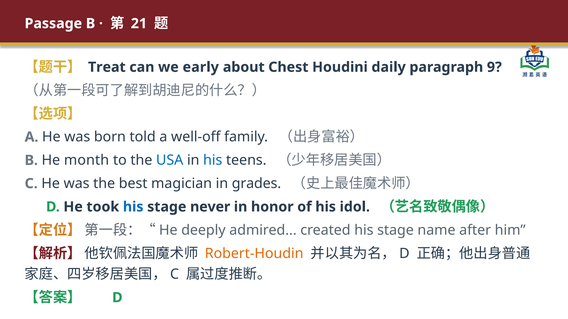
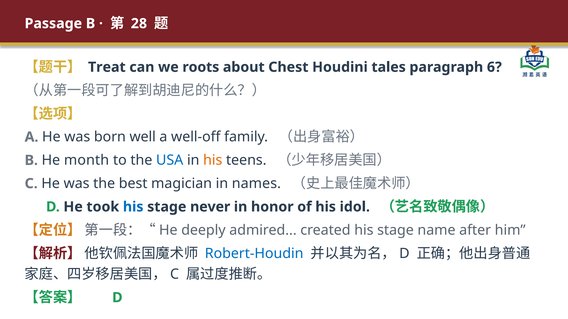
21: 21 -> 28
early: early -> roots
daily: daily -> tales
9: 9 -> 6
told: told -> well
his at (213, 161) colour: blue -> orange
grades: grades -> names
Robert-Houdin colour: orange -> blue
